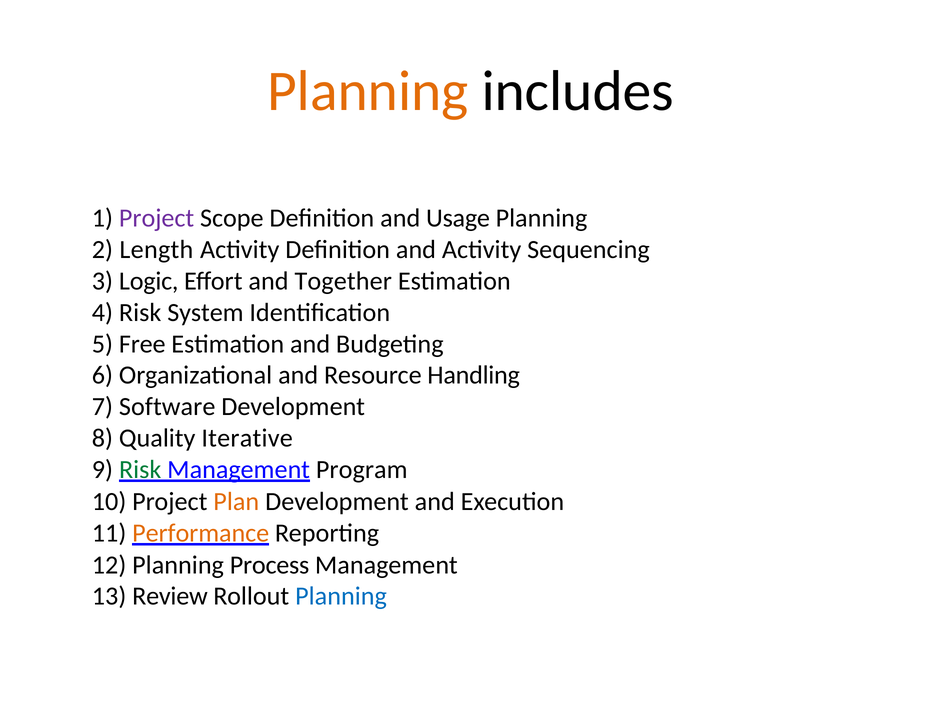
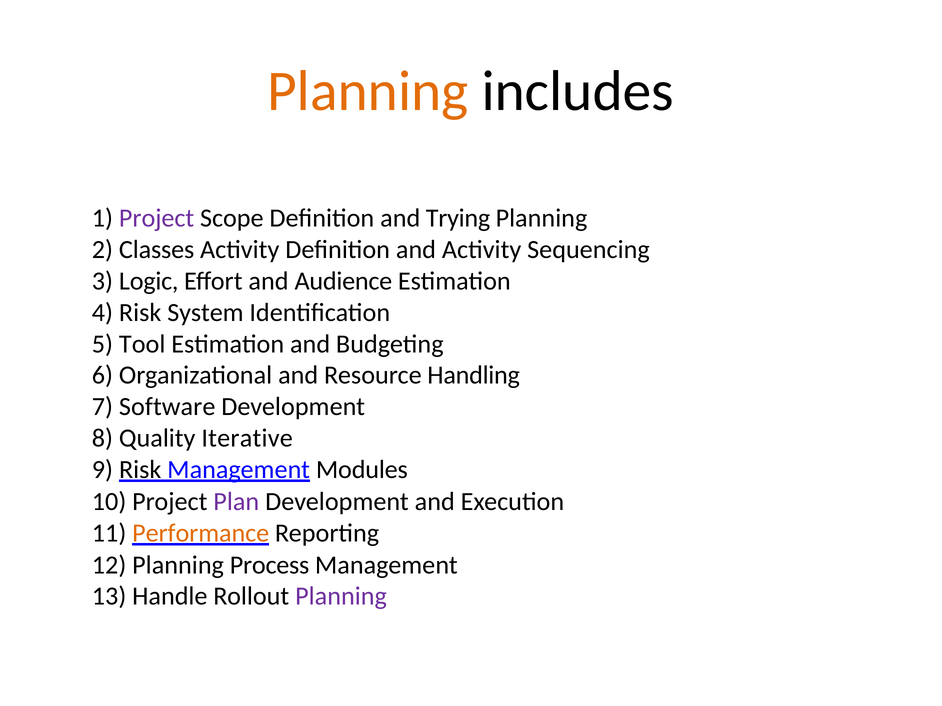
Usage: Usage -> Trying
Length: Length -> Classes
Together: Together -> Audience
Free: Free -> Tool
Risk at (140, 470) colour: green -> black
Program: Program -> Modules
Plan colour: orange -> purple
Review: Review -> Handle
Planning at (341, 597) colour: blue -> purple
